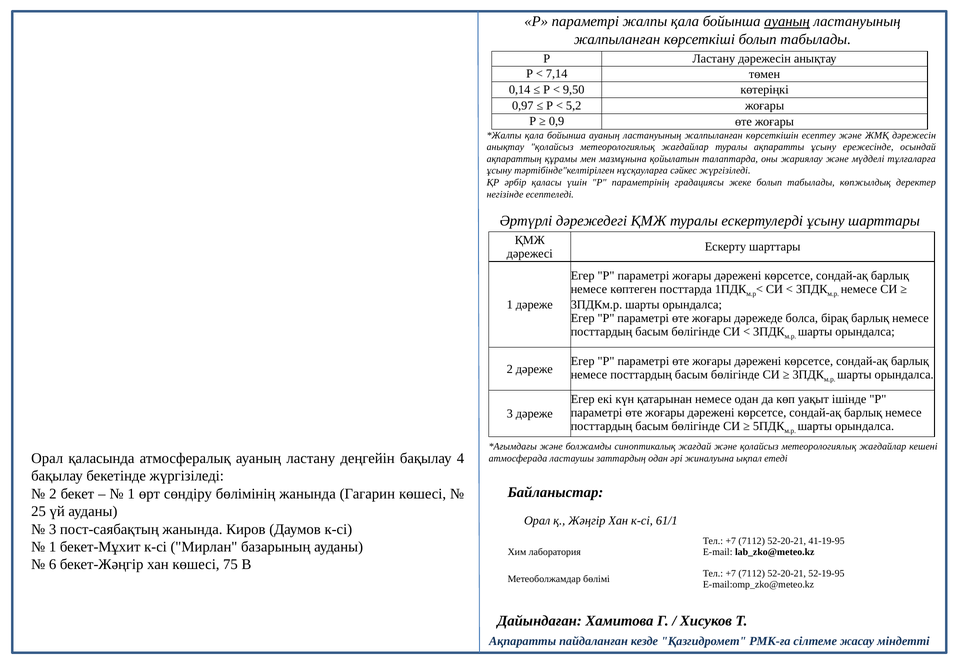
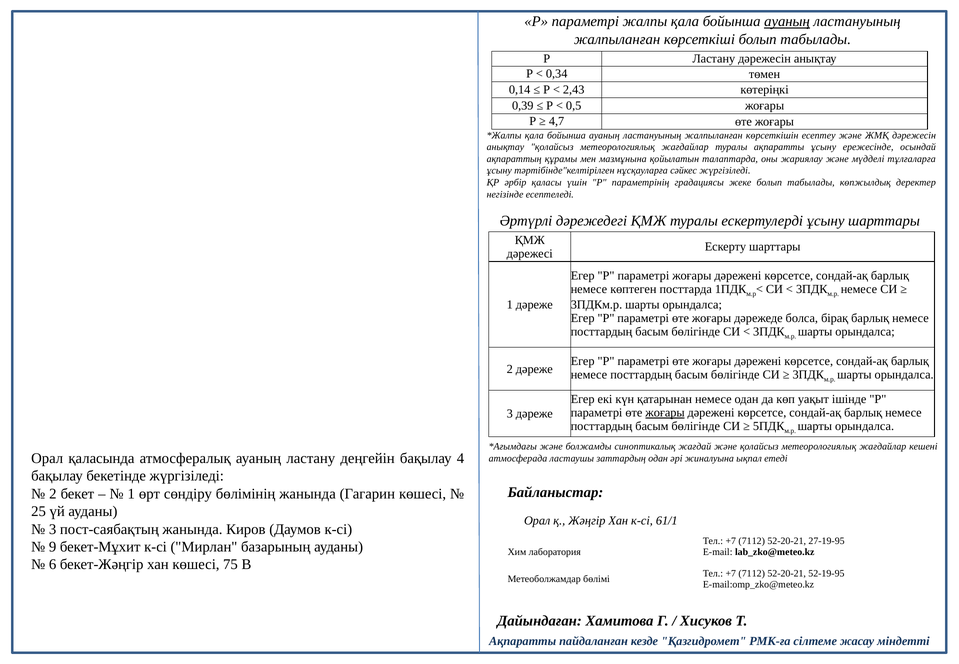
7,14: 7,14 -> 0,34
9,50: 9,50 -> 2,43
0,97: 0,97 -> 0,39
5,2: 5,2 -> 0,5
0,9: 0,9 -> 4,7
жоғары at (665, 413) underline: none -> present
41-19-95: 41-19-95 -> 27-19-95
1 at (53, 547): 1 -> 9
